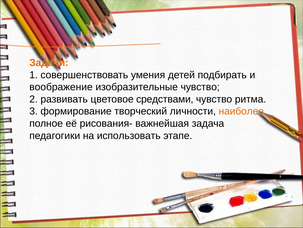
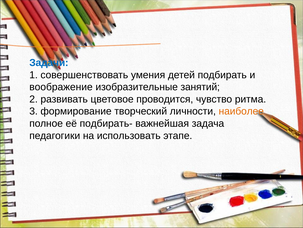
Задачи colour: orange -> blue
изобразительные чувство: чувство -> занятий
средствами: средствами -> проводится
рисования-: рисования- -> подбирать-
